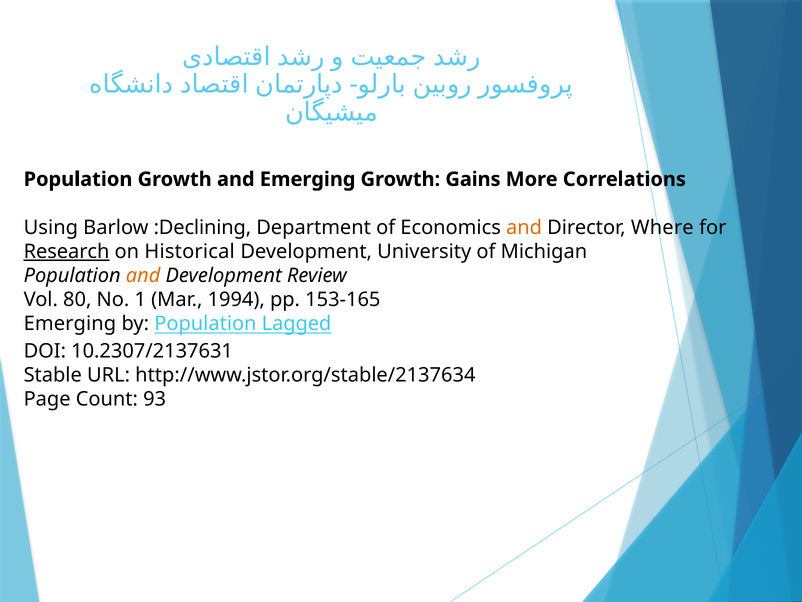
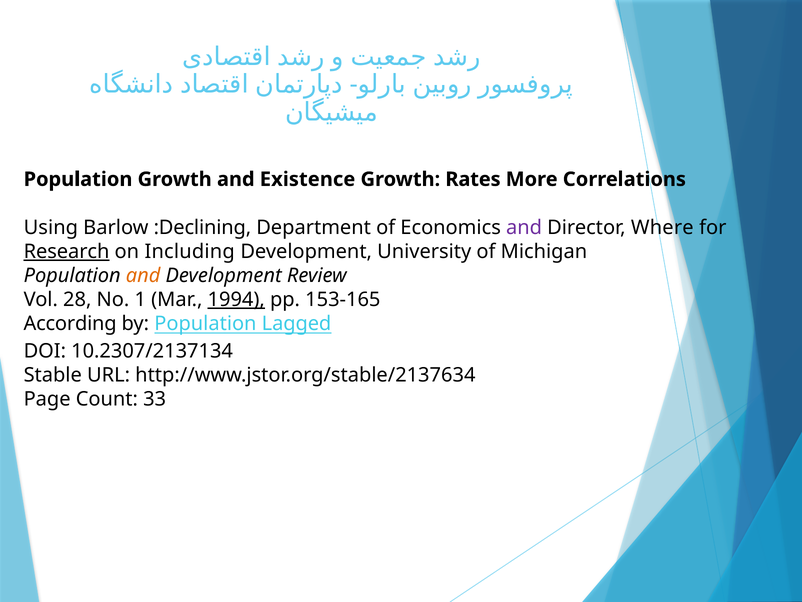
and Emerging: Emerging -> Existence
Gains: Gains -> Rates
and at (524, 227) colour: orange -> purple
Historical: Historical -> Including
80: 80 -> 28
1994 underline: none -> present
Emerging at (70, 324): Emerging -> According
10.2307/2137631: 10.2307/2137631 -> 10.2307/2137134
93: 93 -> 33
